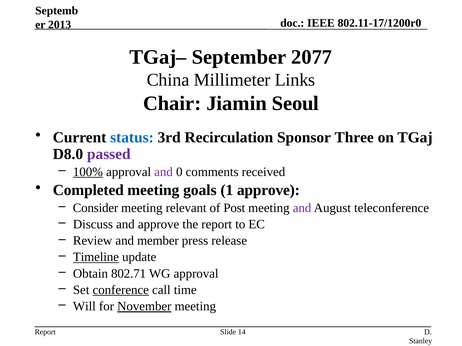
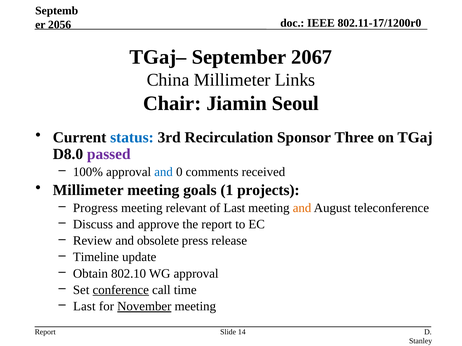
2013: 2013 -> 2056
2077: 2077 -> 2067
100% underline: present -> none
and at (164, 172) colour: purple -> blue
Completed at (88, 190): Completed -> Millimeter
1 approve: approve -> projects
Consider: Consider -> Progress
of Post: Post -> Last
and at (302, 208) colour: purple -> orange
member: member -> obsolete
Timeline underline: present -> none
802.71: 802.71 -> 802.10
Will at (84, 307): Will -> Last
